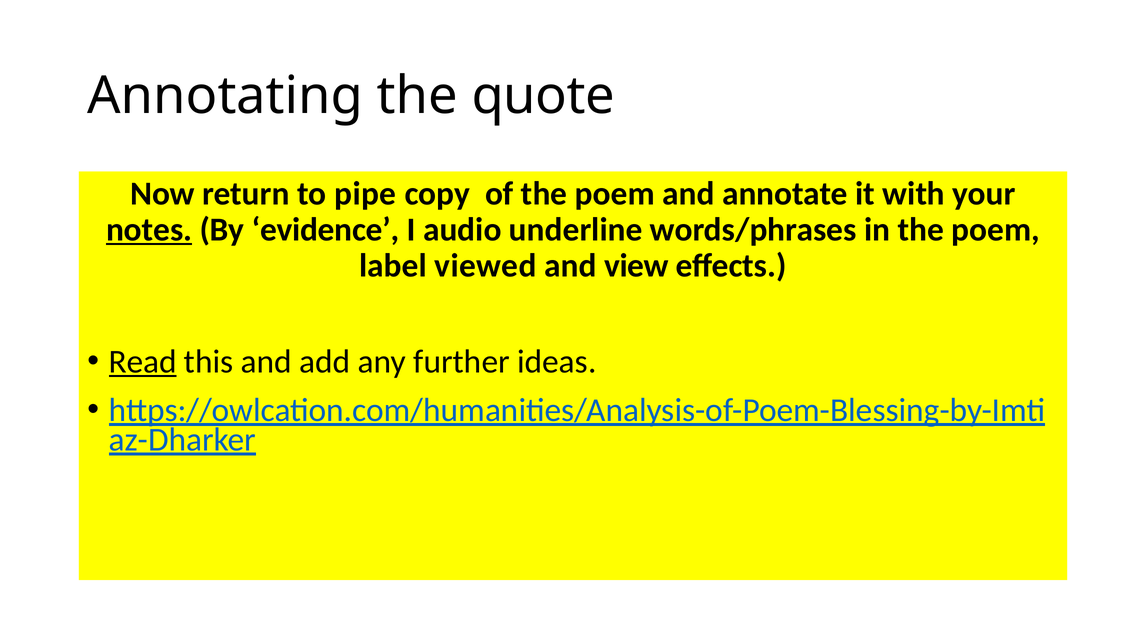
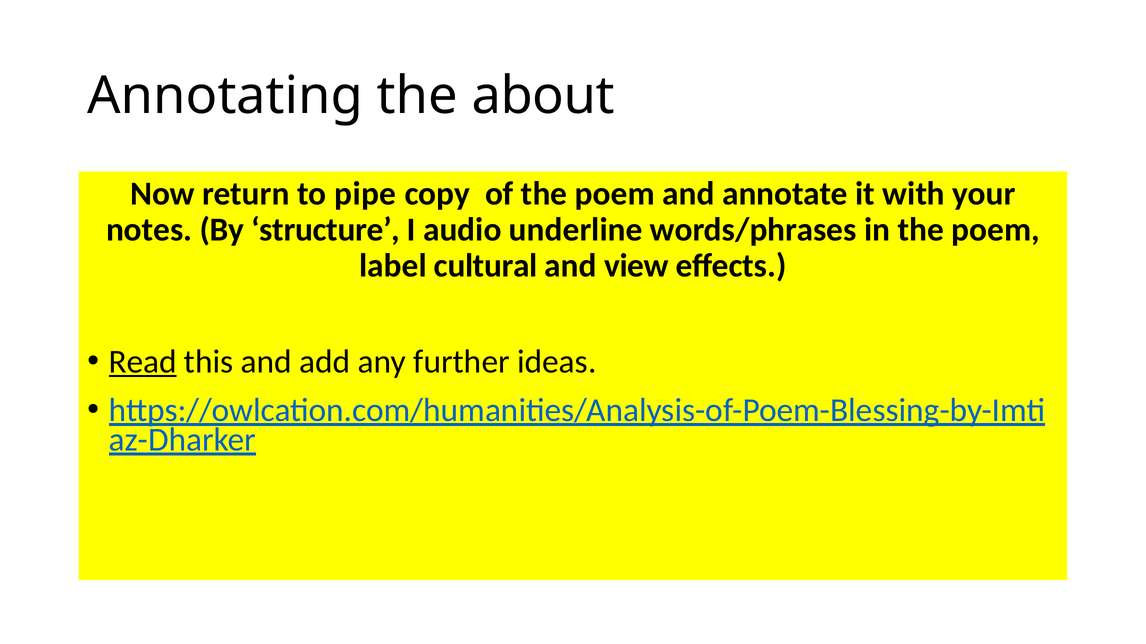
quote: quote -> about
notes underline: present -> none
evidence: evidence -> structure
viewed: viewed -> cultural
